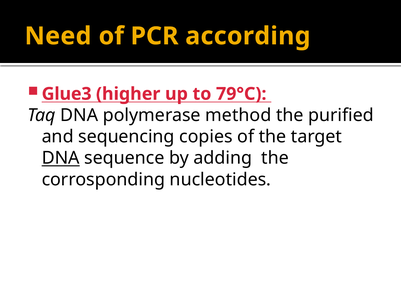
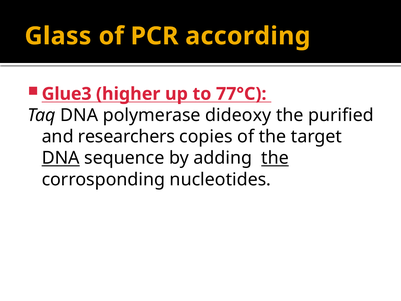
Need: Need -> Glass
79°C: 79°C -> 77°C
method: method -> dideoxy
sequencing: sequencing -> researchers
the at (275, 158) underline: none -> present
